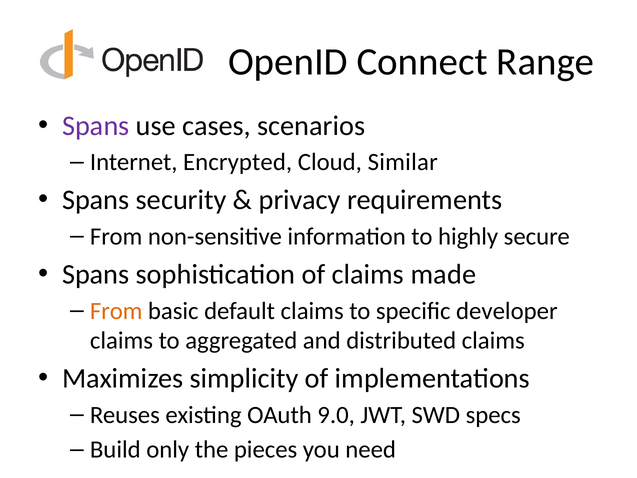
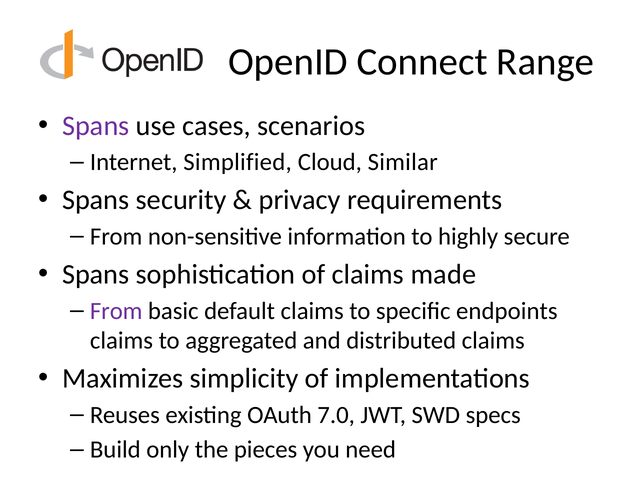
Encrypted: Encrypted -> Simplified
From at (116, 311) colour: orange -> purple
developer: developer -> endpoints
9.0: 9.0 -> 7.0
